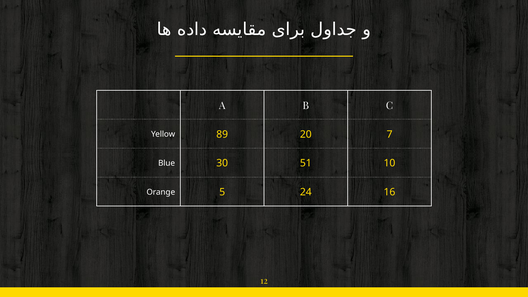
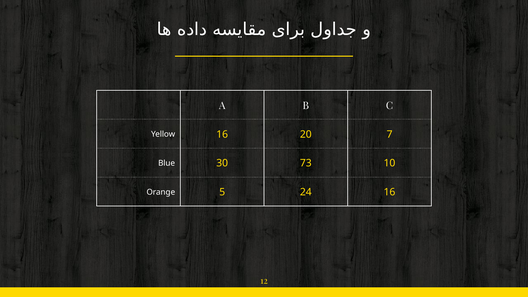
Yellow 89: 89 -> 16
51: 51 -> 73
